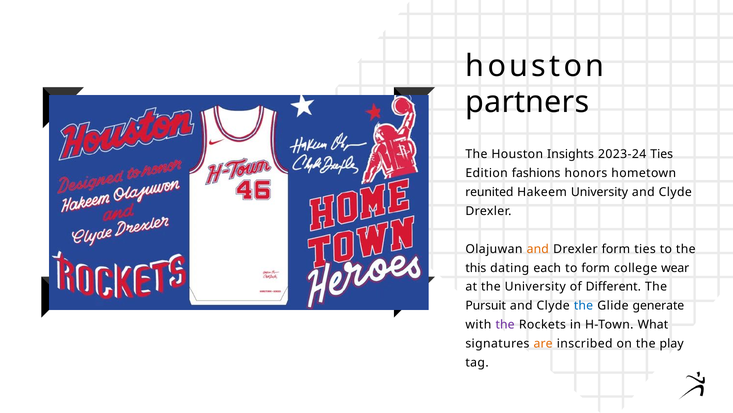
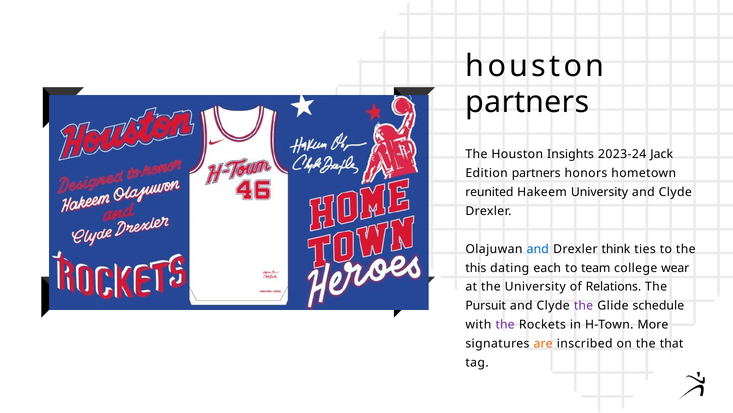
2023-24 Ties: Ties -> Jack
Edition fashions: fashions -> partners
and at (538, 249) colour: orange -> blue
Drexler form: form -> think
to form: form -> team
Different: Different -> Relations
the at (584, 305) colour: blue -> purple
generate: generate -> schedule
What: What -> More
play: play -> that
